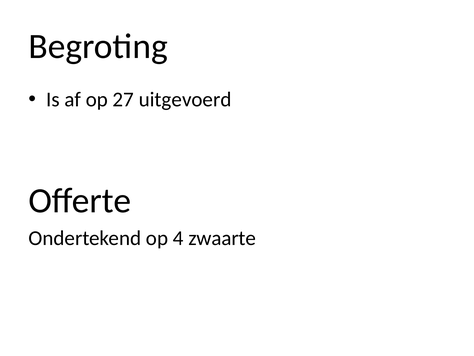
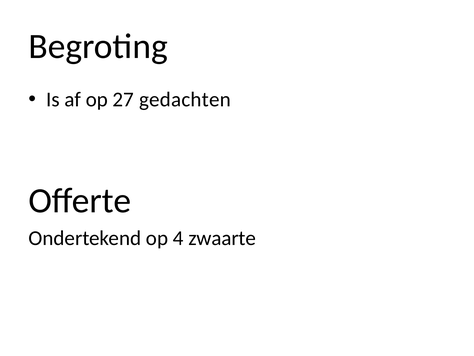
uitgevoerd: uitgevoerd -> gedachten
